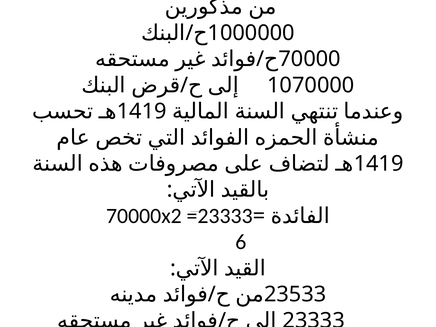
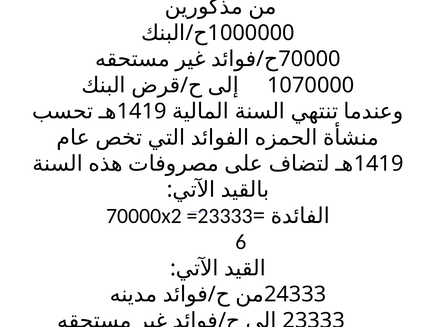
23533: 23533 -> 24333
